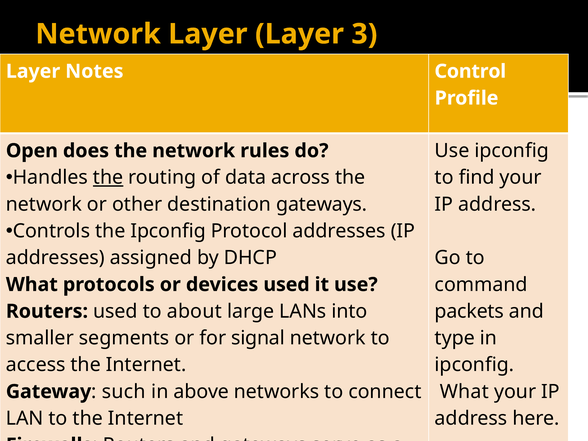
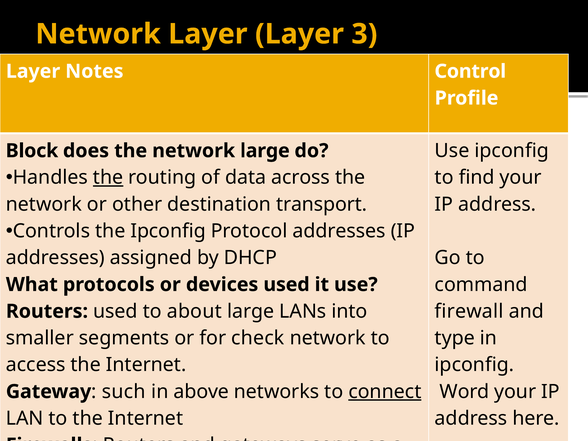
Open at (32, 151): Open -> Block
network rules: rules -> large
destination gateways: gateways -> transport
packets at (469, 311): packets -> firewall
signal: signal -> check
What at (464, 392): What -> Word
connect underline: none -> present
